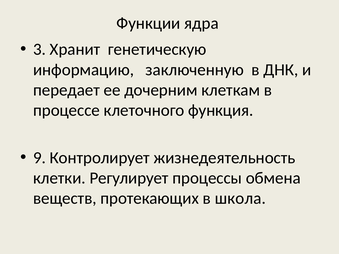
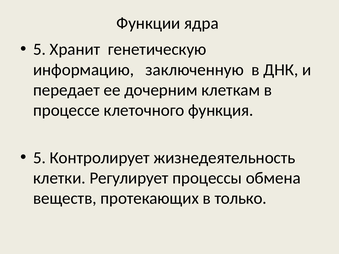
3 at (39, 49): 3 -> 5
9 at (39, 158): 9 -> 5
школа: школа -> только
